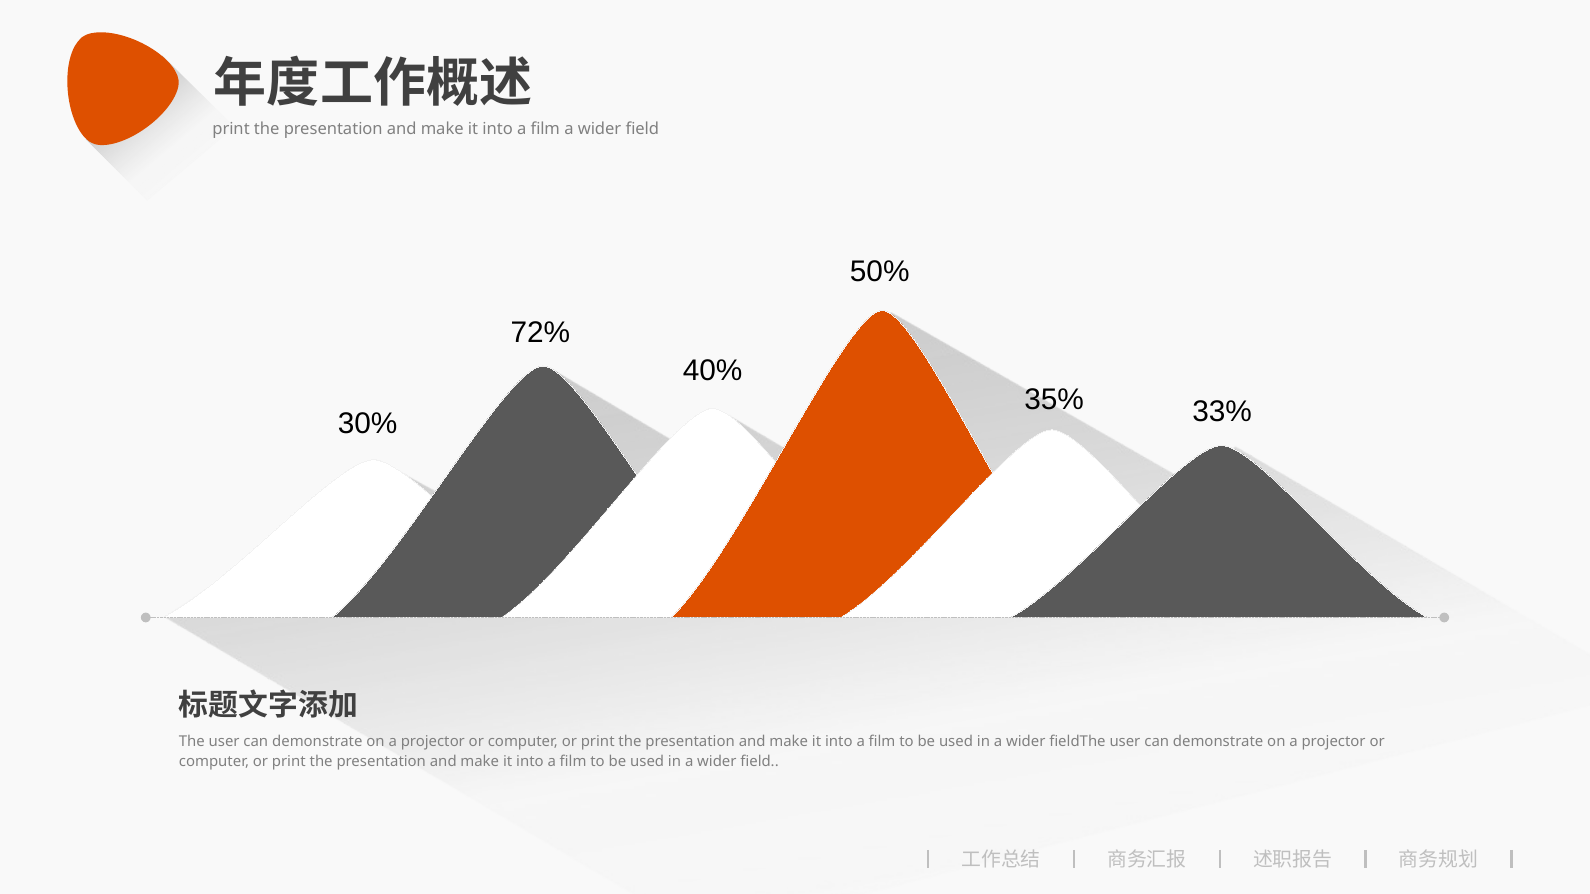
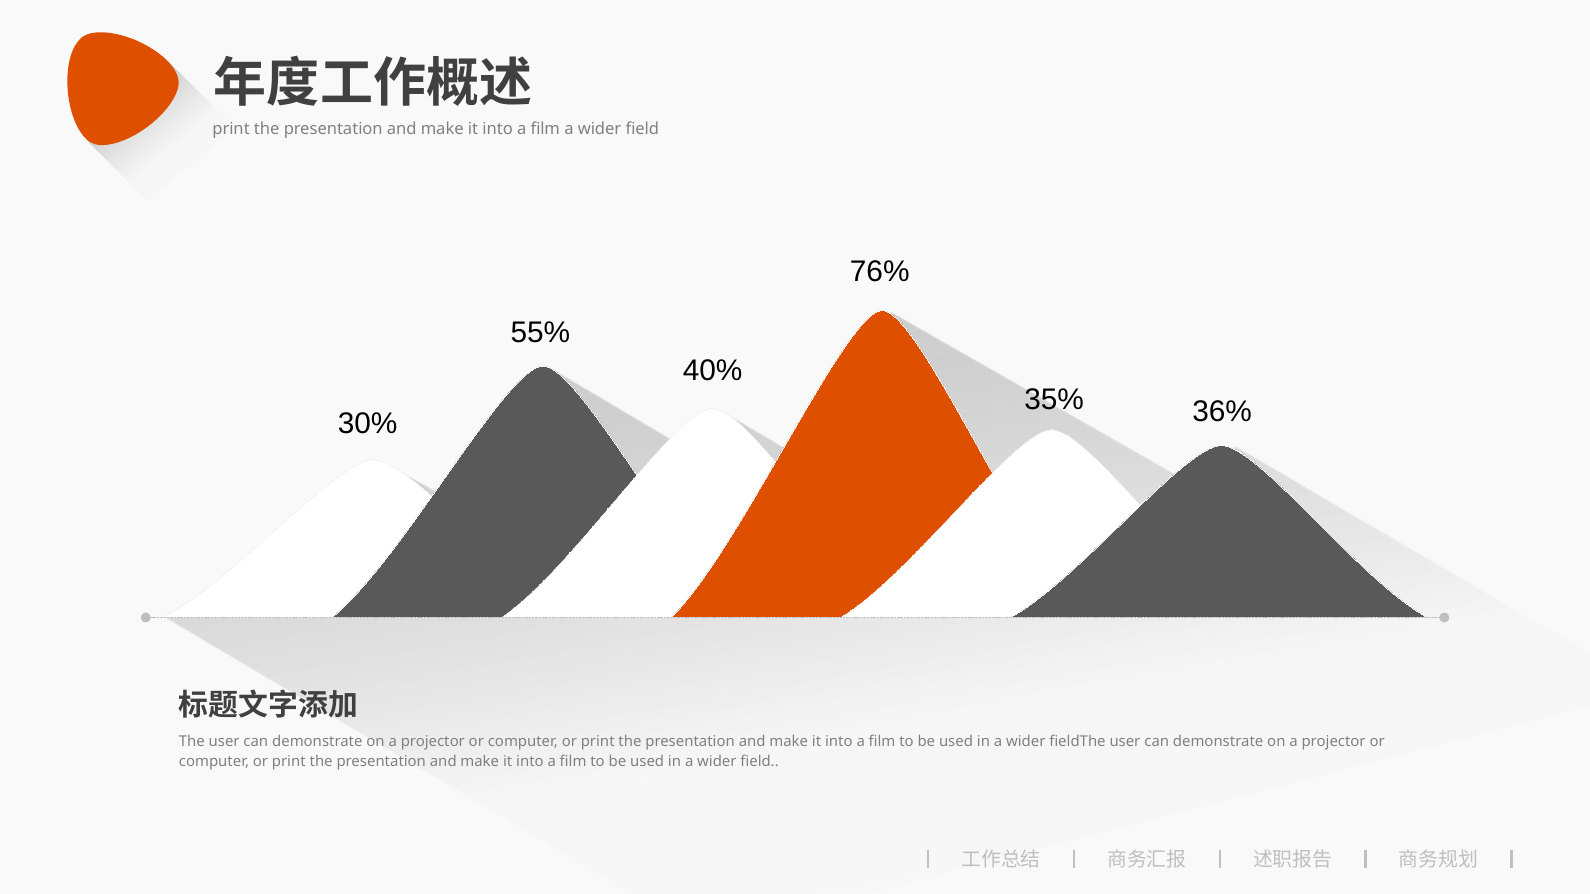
50%: 50% -> 76%
72%: 72% -> 55%
33%: 33% -> 36%
